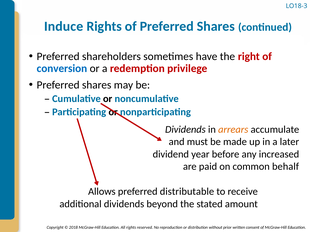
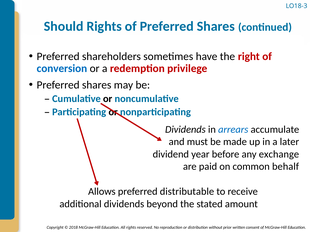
Induce: Induce -> Should
arrears colour: orange -> blue
increased: increased -> exchange
